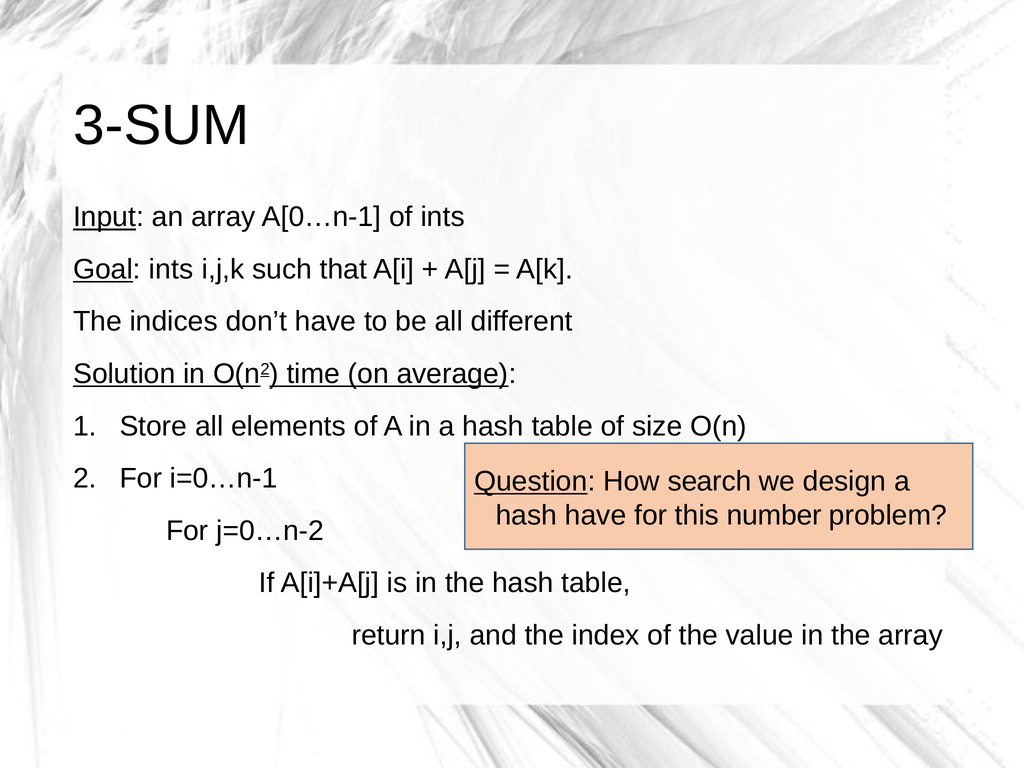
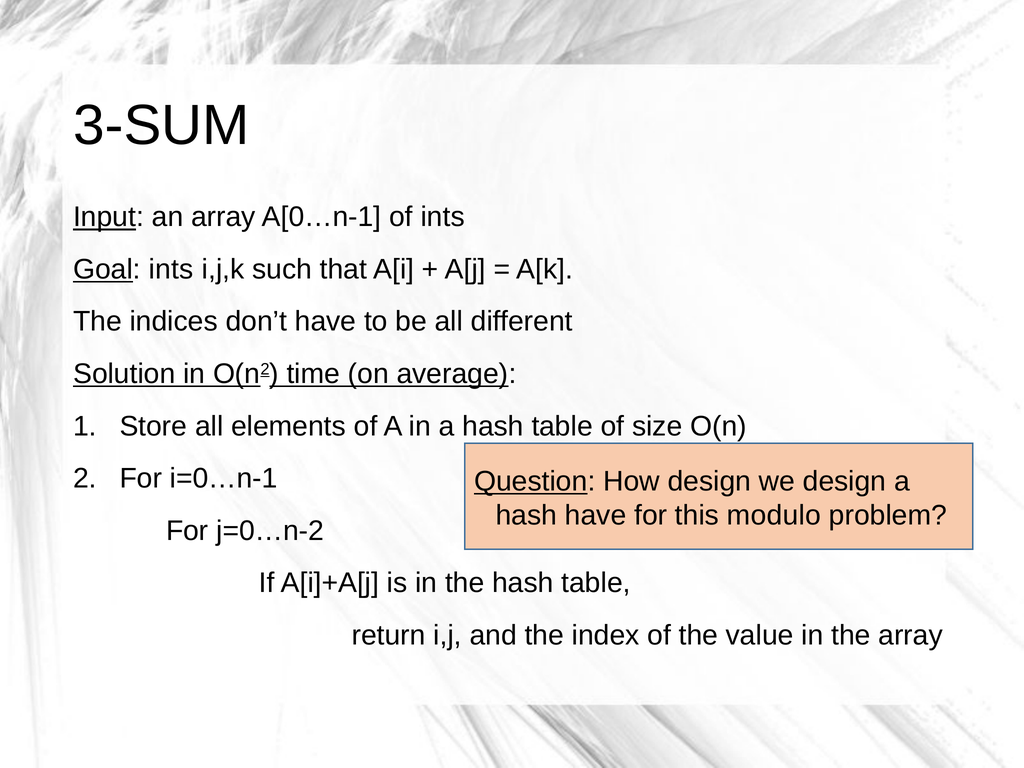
How search: search -> design
number: number -> modulo
